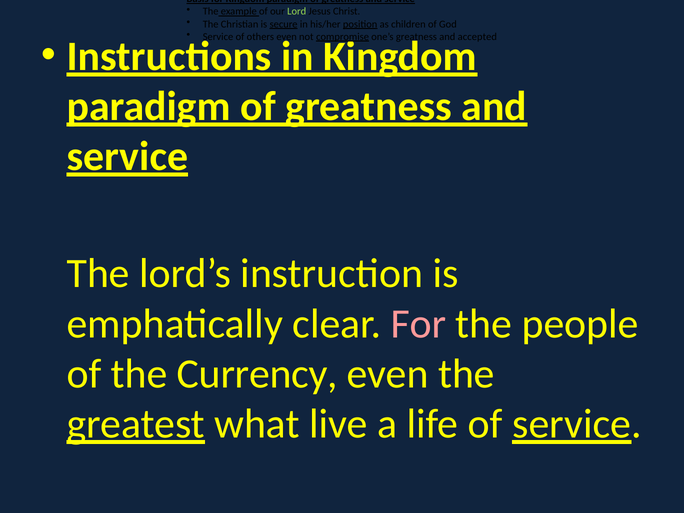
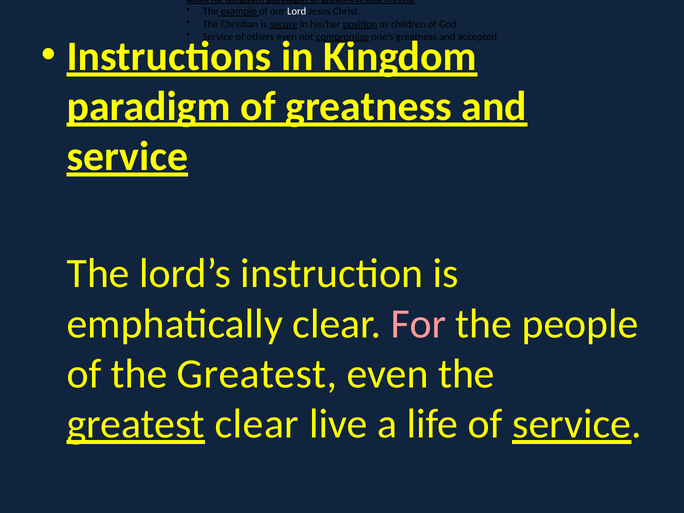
Lord colour: light green -> white
of the Currency: Currency -> Greatest
what at (257, 424): what -> clear
